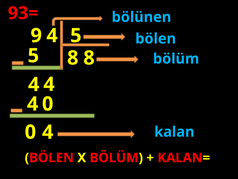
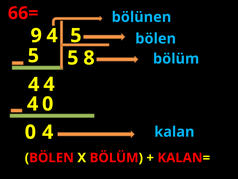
93=: 93= -> 66=
8 at (73, 58): 8 -> 5
